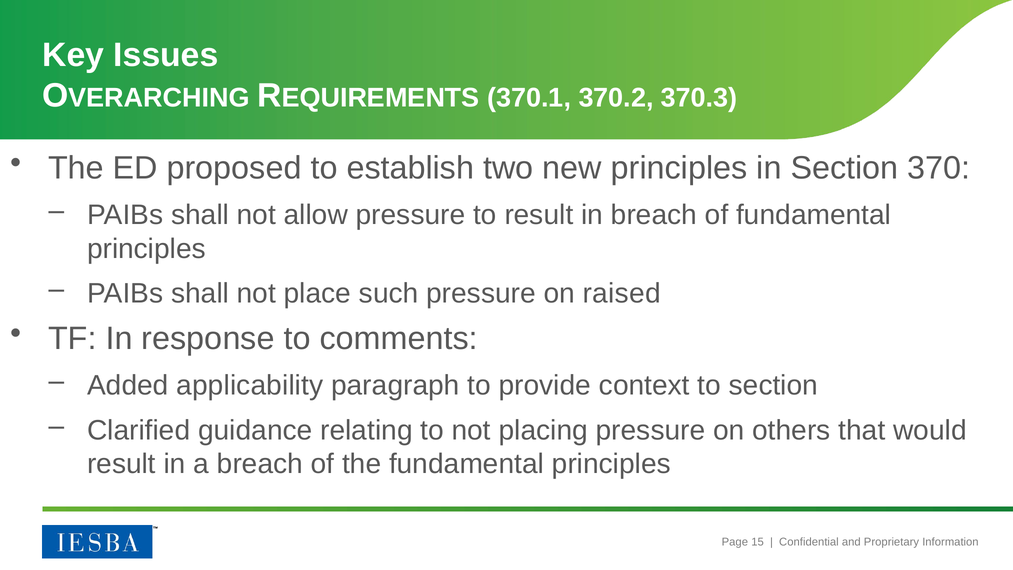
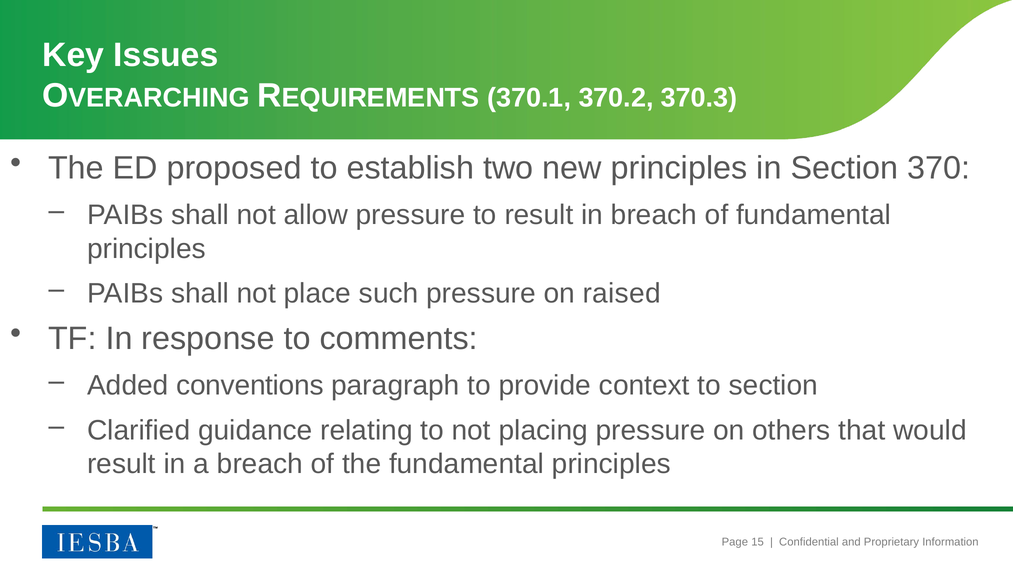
applicability: applicability -> conventions
